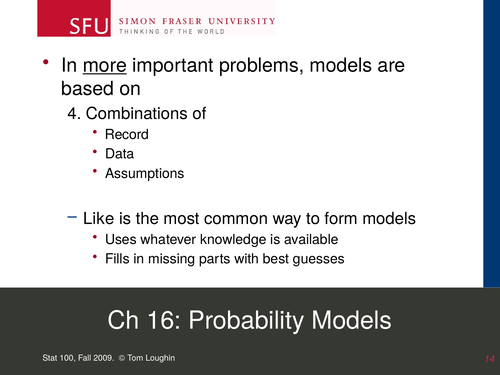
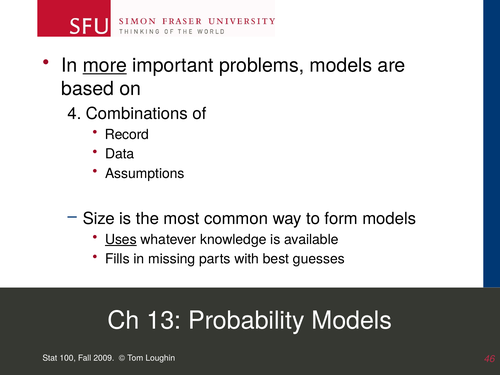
Like: Like -> Size
Uses underline: none -> present
16: 16 -> 13
14: 14 -> 46
